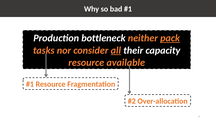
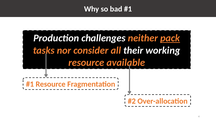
bottleneck: bottleneck -> challenges
all underline: present -> none
capacity: capacity -> working
